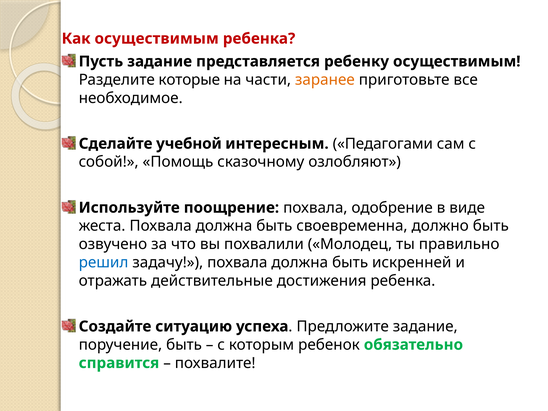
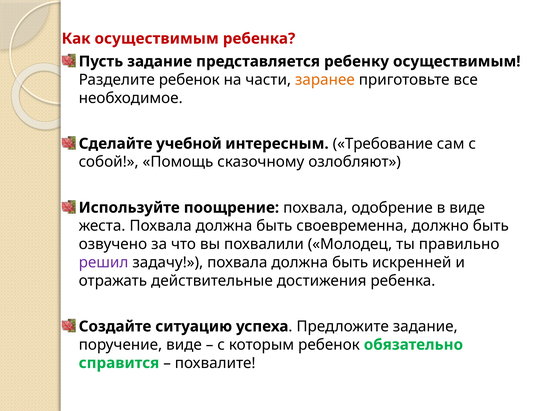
Разделите которые: которые -> ребенок
Педагогами: Педагогами -> Требование
решил colour: blue -> purple
поручение быть: быть -> виде
